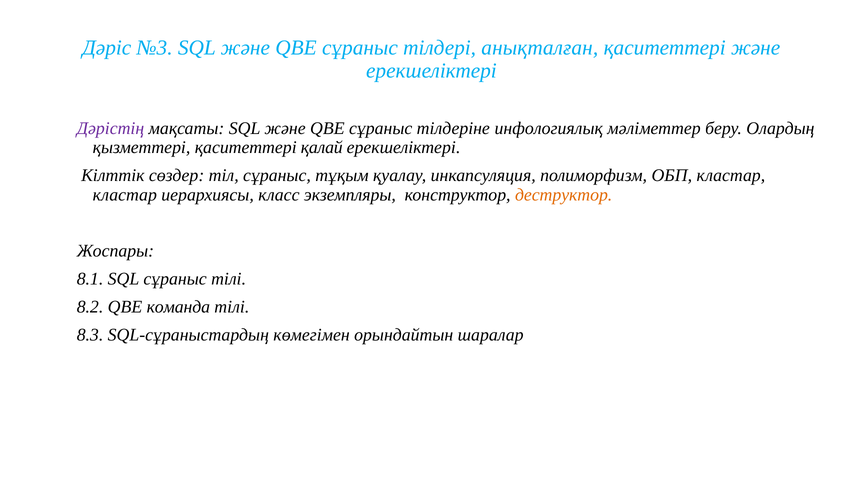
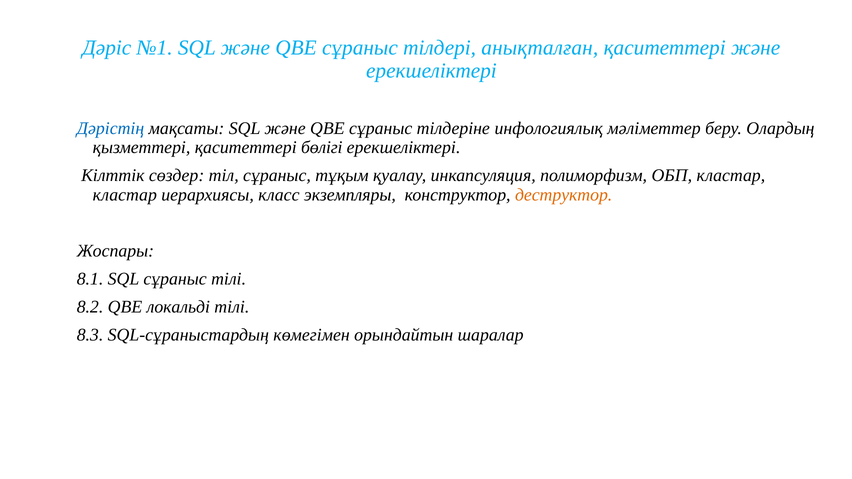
№3: №3 -> №1
Дәрістің colour: purple -> blue
қалай: қалай -> бөлігі
команда: команда -> локальді
